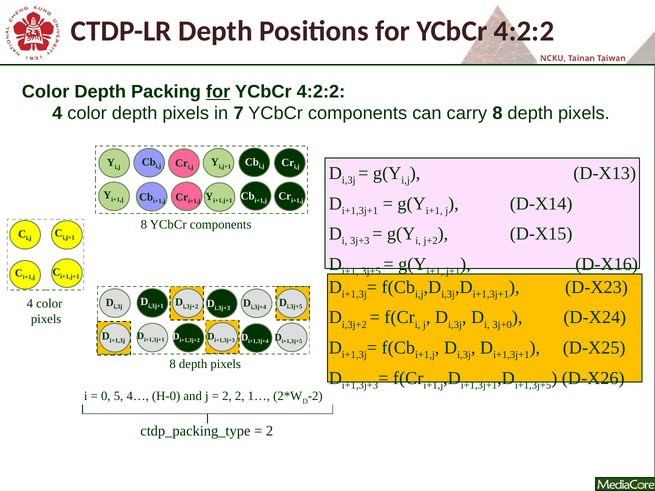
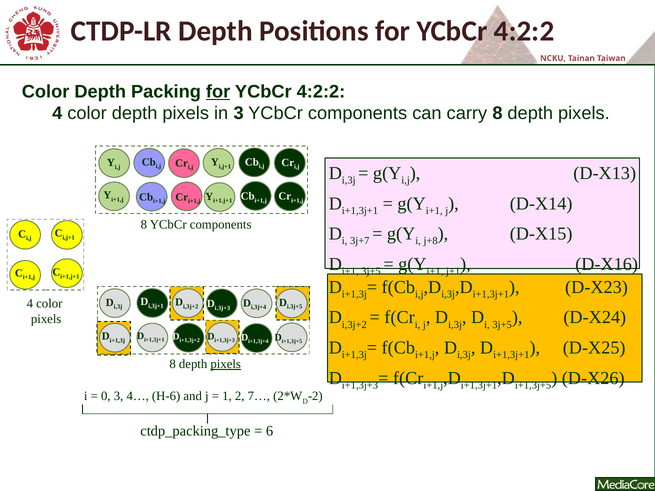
in 7: 7 -> 3
3j+3: 3j+3 -> 3j+7
j+2: j+2 -> j+8
i 3j+0: 3j+0 -> 3j+5
pixels at (226, 364) underline: none -> present
0 5: 5 -> 3
H-0: H-0 -> H-6
2 at (227, 396): 2 -> 1
1…: 1… -> 7…
2 at (270, 431): 2 -> 6
